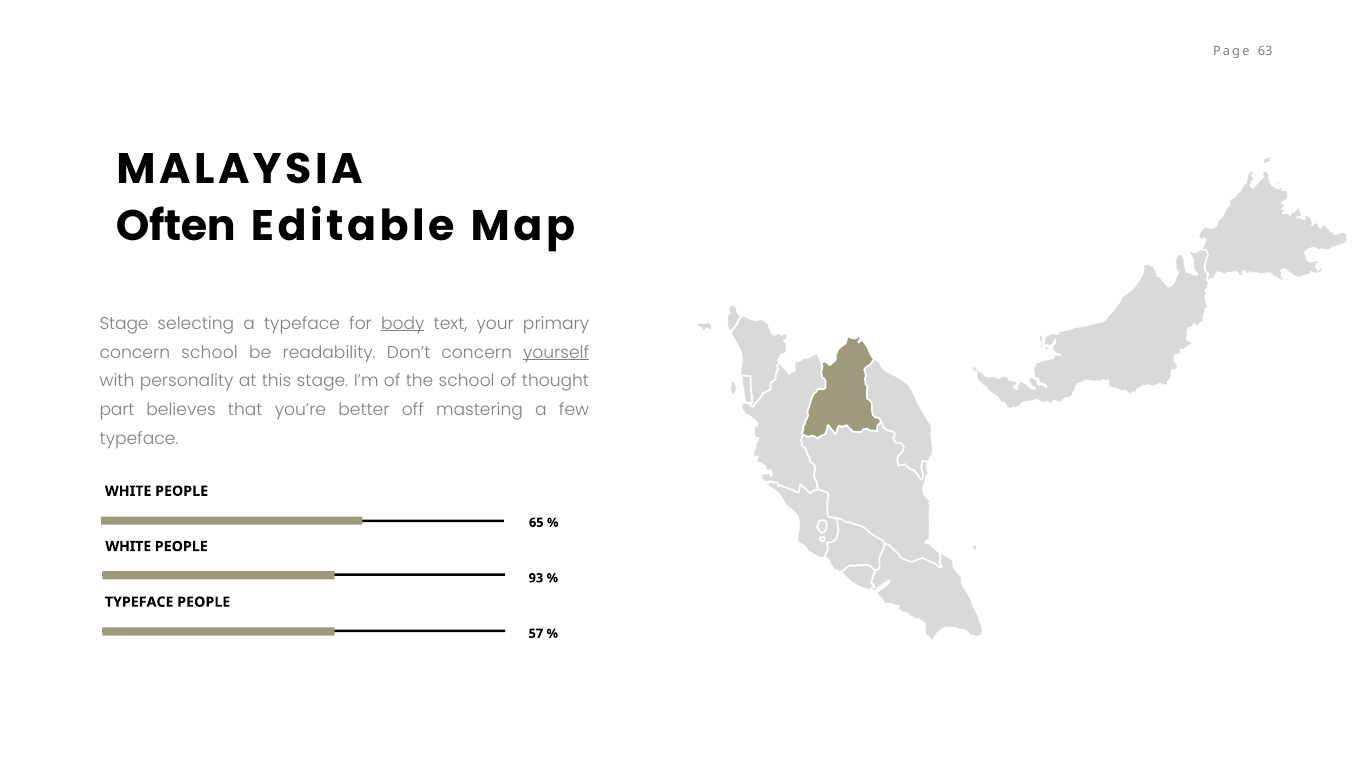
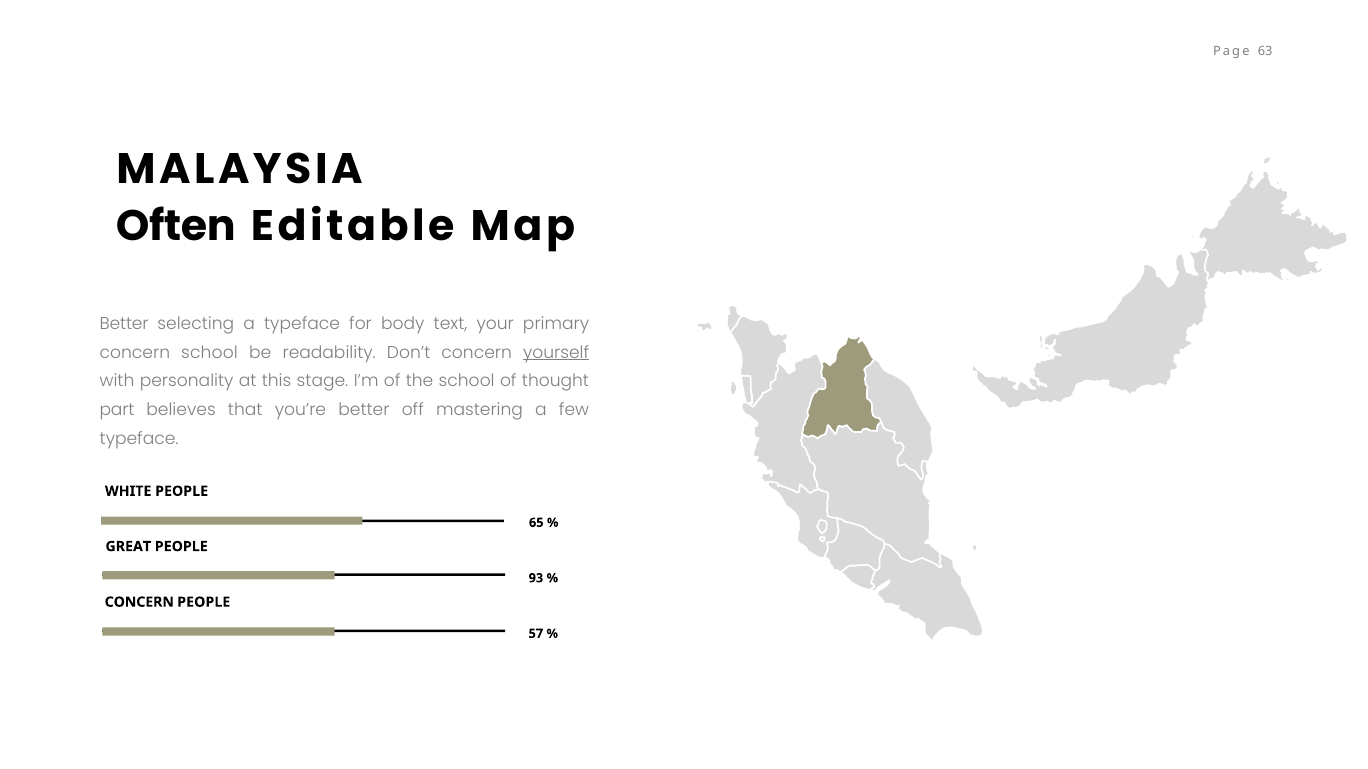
Stage at (124, 324): Stage -> Better
body underline: present -> none
WHITE at (128, 547): WHITE -> GREAT
TYPEFACE at (139, 603): TYPEFACE -> CONCERN
